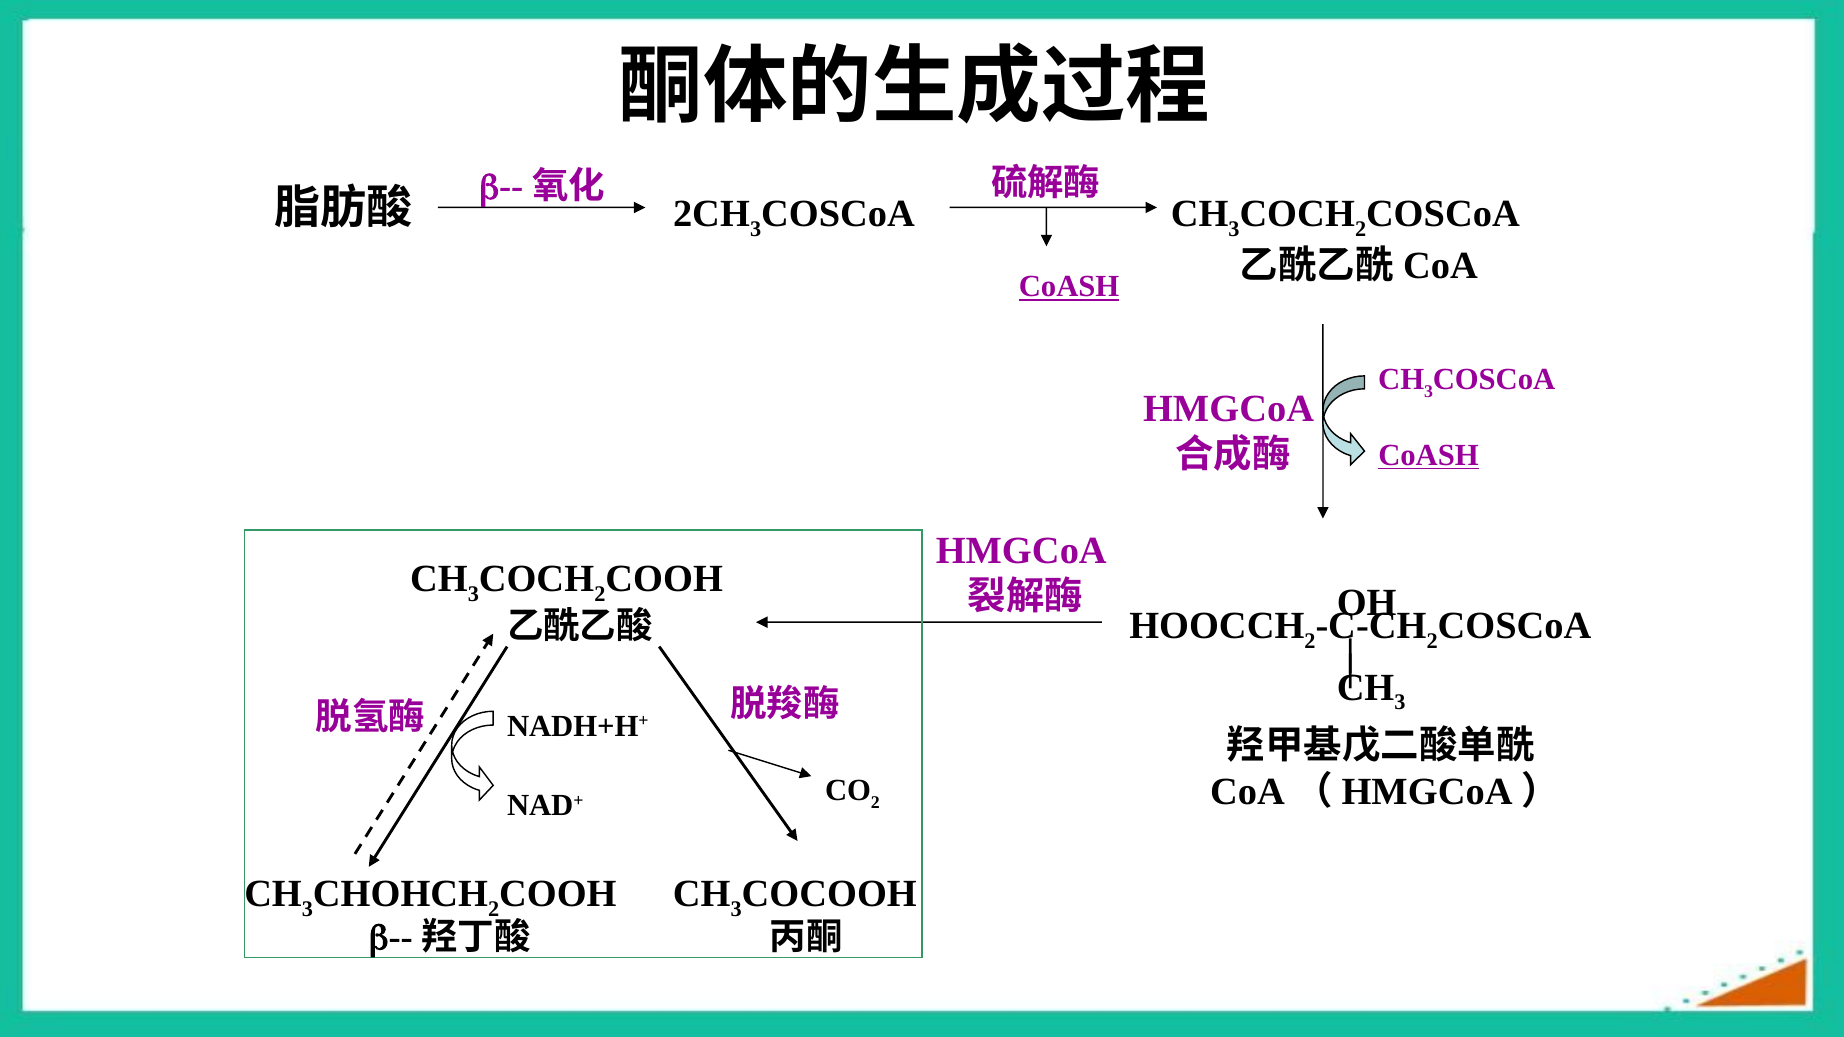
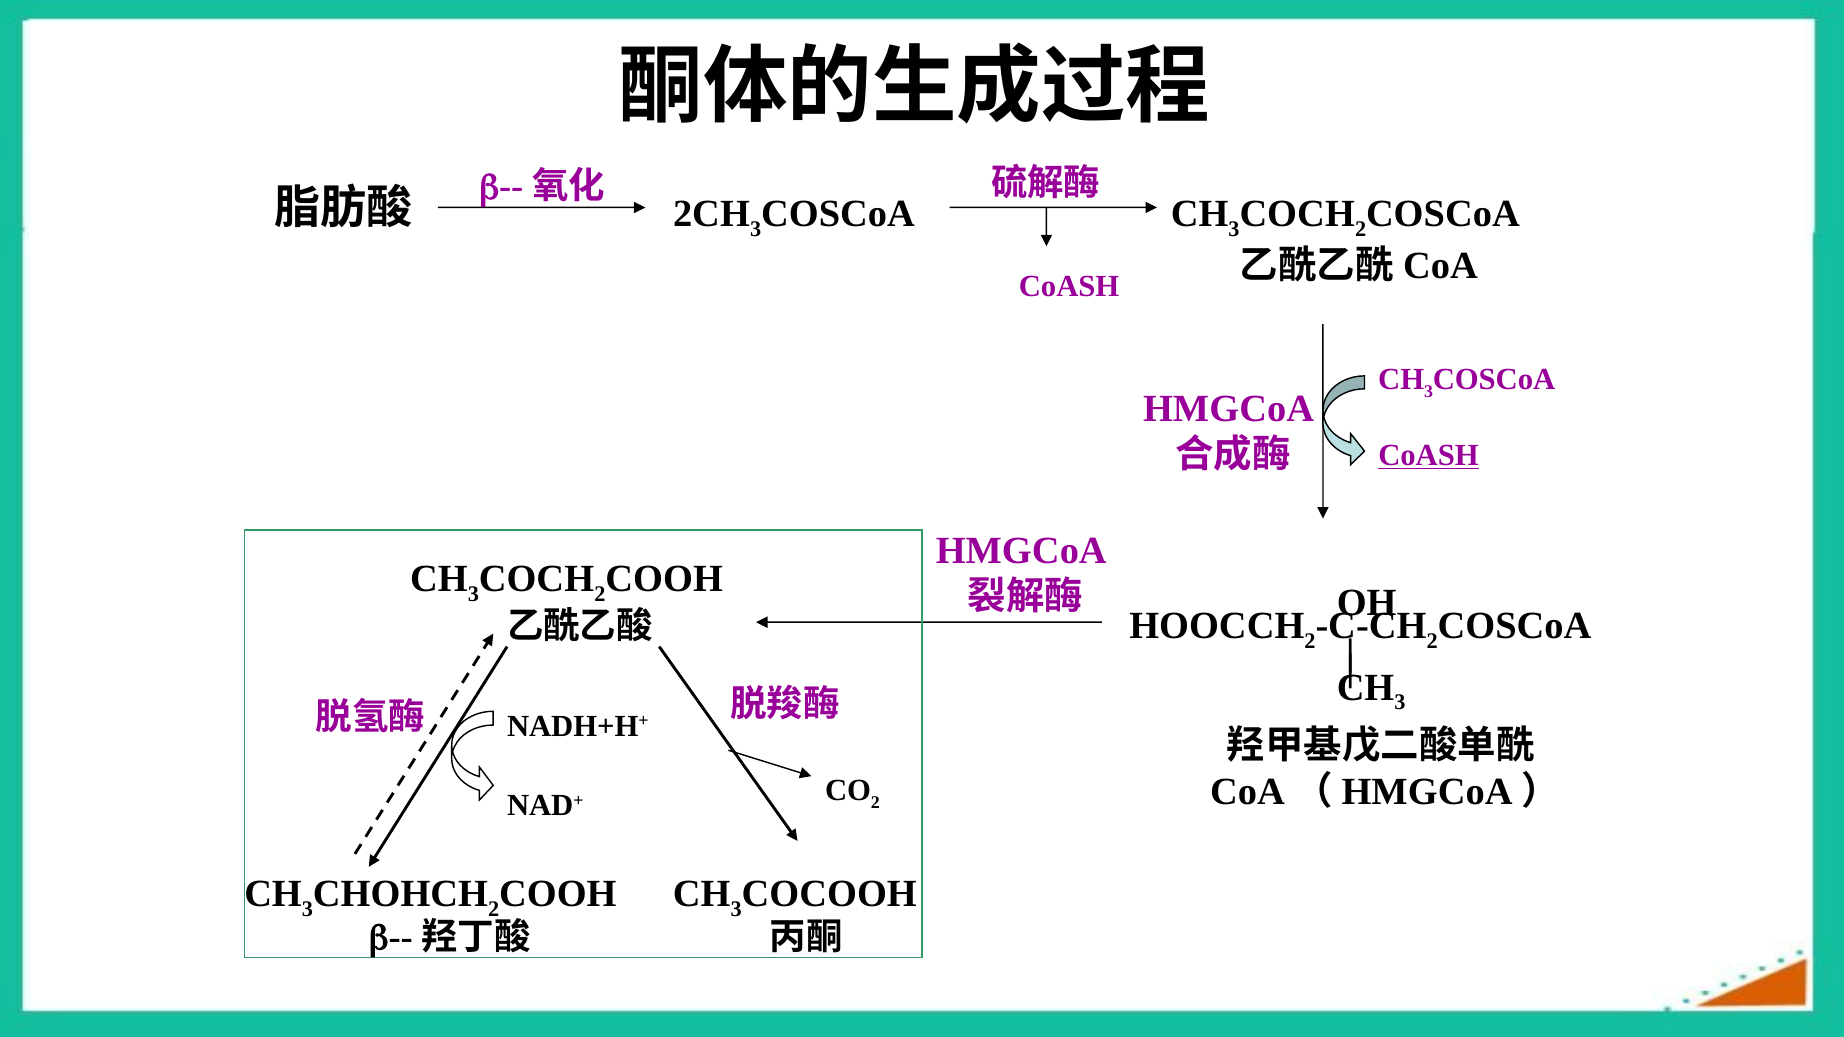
CoASH at (1069, 287) underline: present -> none
